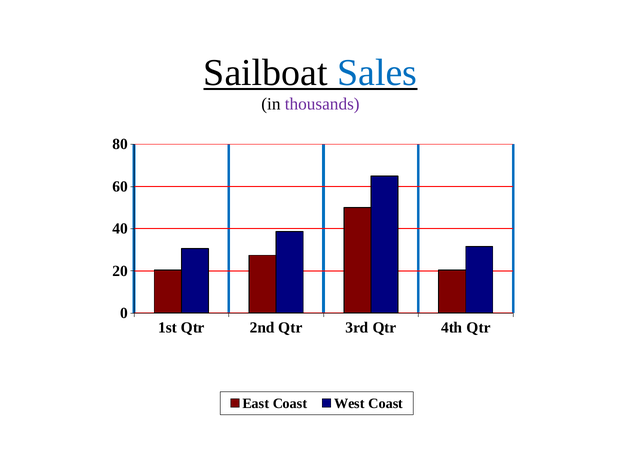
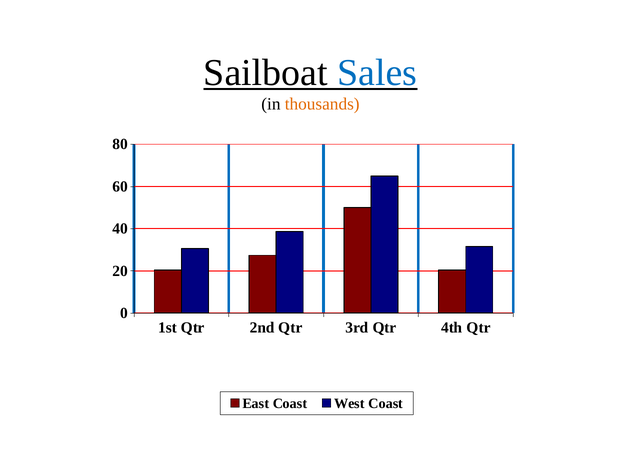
thousands colour: purple -> orange
